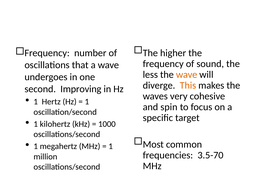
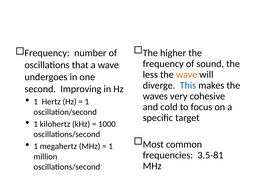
This colour: orange -> blue
spin: spin -> cold
3.5-70: 3.5-70 -> 3.5-81
